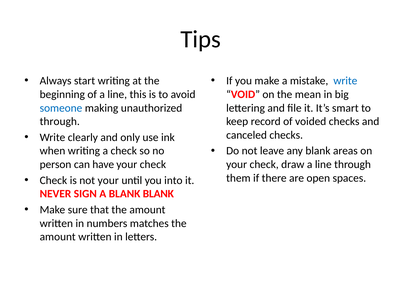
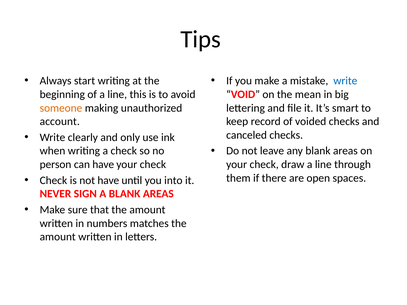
someone colour: blue -> orange
through at (60, 122): through -> account
not your: your -> have
A BLANK BLANK: BLANK -> AREAS
